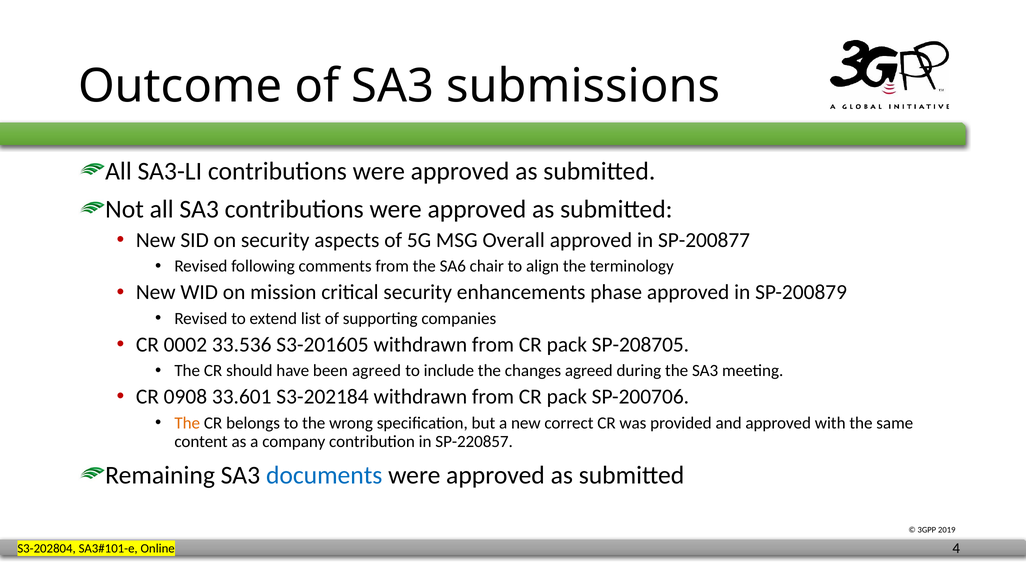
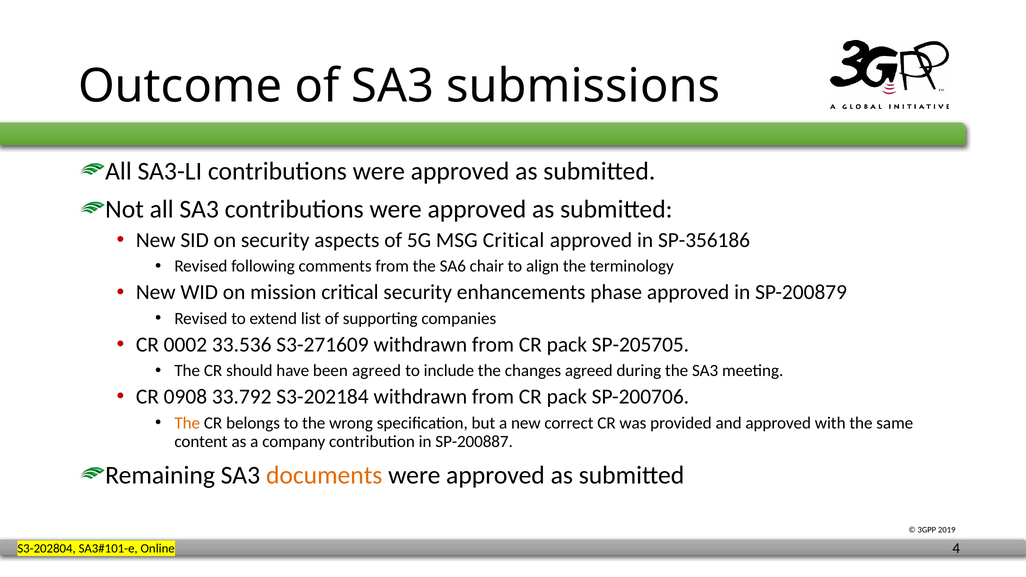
MSG Overall: Overall -> Critical
SP-200877: SP-200877 -> SP-356186
S3-201605: S3-201605 -> S3-271609
SP-208705: SP-208705 -> SP-205705
33.601: 33.601 -> 33.792
SP-220857: SP-220857 -> SP-200887
documents colour: blue -> orange
